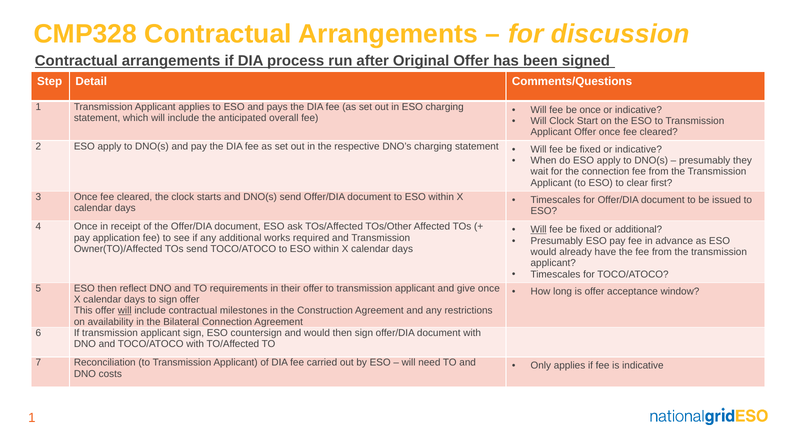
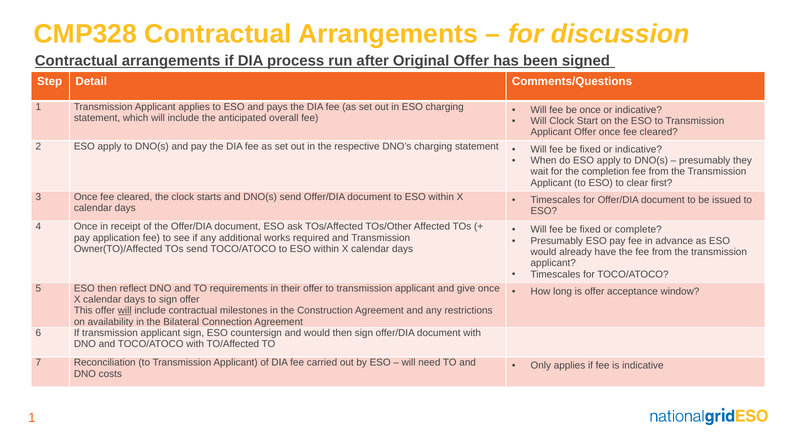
the connection: connection -> completion
Will at (539, 229) underline: present -> none
or additional: additional -> complete
